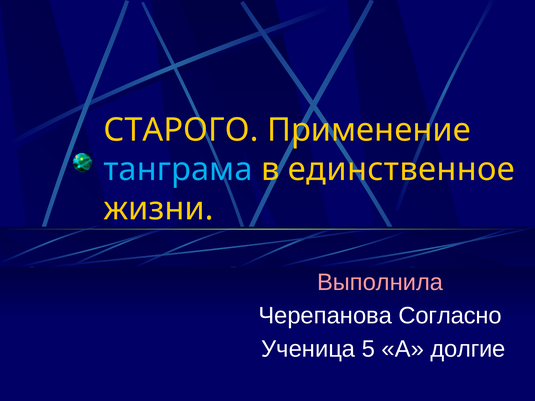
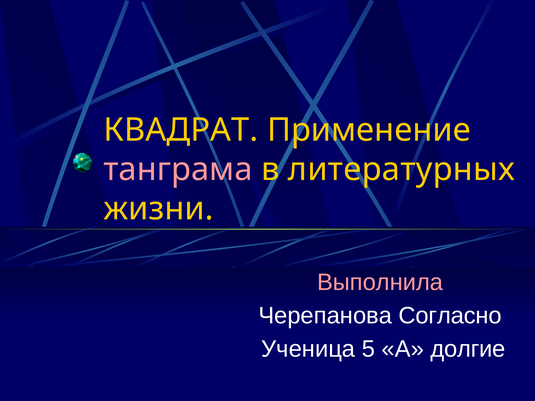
СТАРОГО: СТАРОГО -> КВАДРАТ
танграма colour: light blue -> pink
единственное: единственное -> литературных
